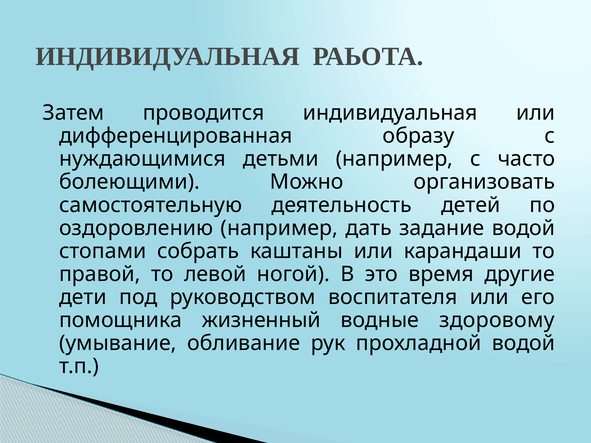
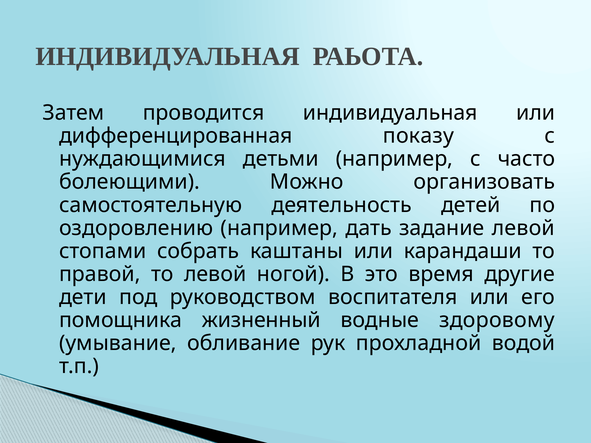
образу: образу -> показу
задание водой: водой -> левой
